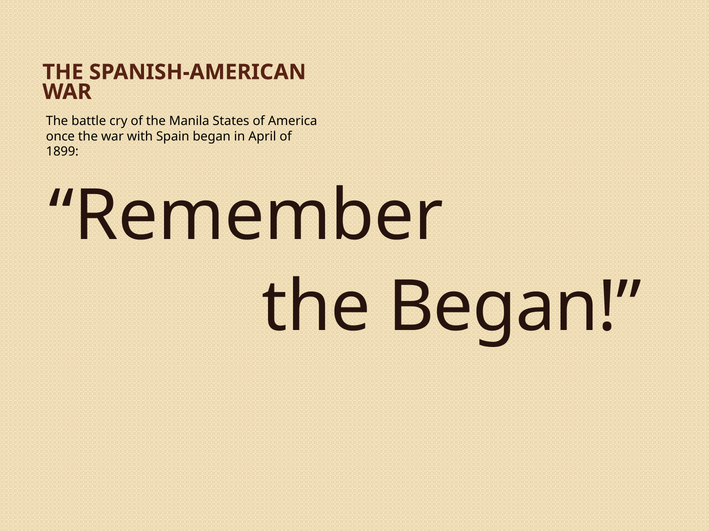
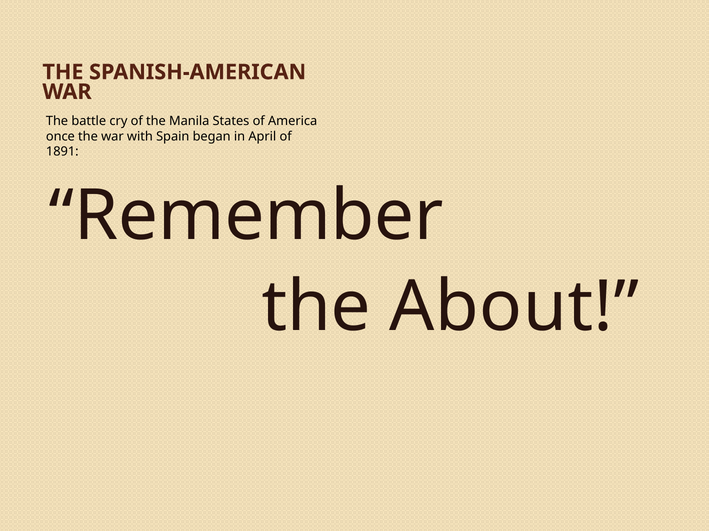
1899: 1899 -> 1891
the Began: Began -> About
